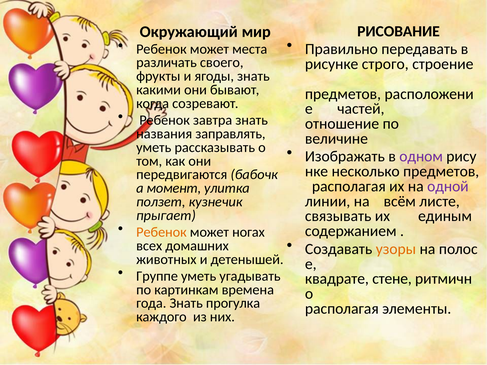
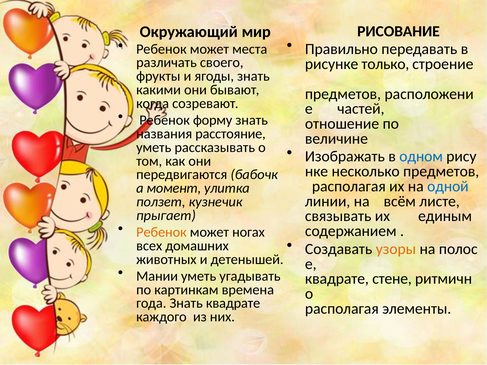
строго: строго -> только
завтра: завтра -> форму
заправлять: заправлять -> расстояние
одном colour: purple -> blue
одной colour: purple -> blue
Группе: Группе -> Мании
Знать прогулка: прогулка -> квадрате
